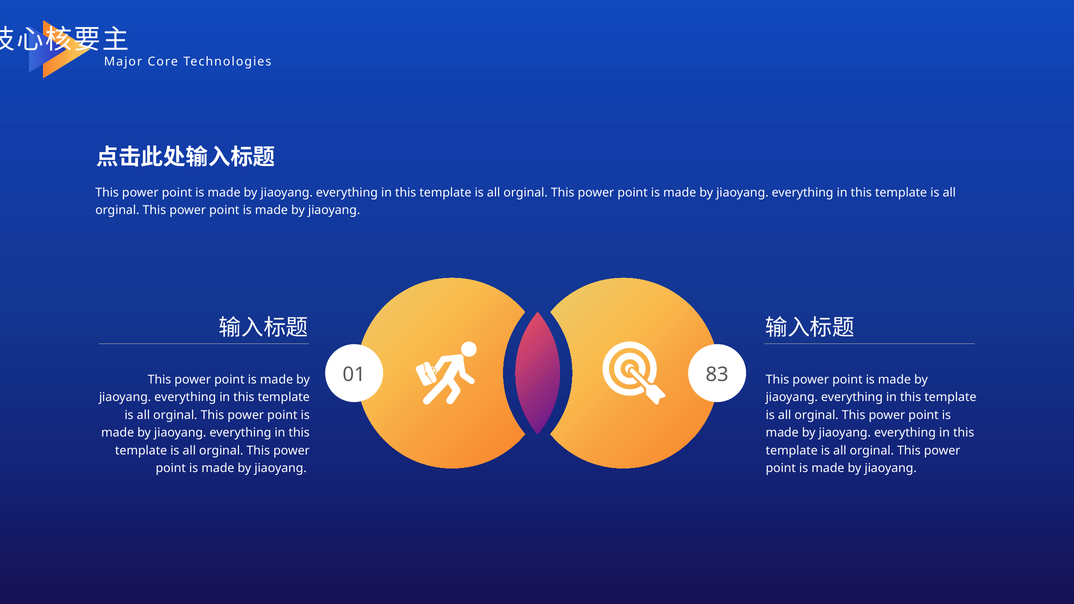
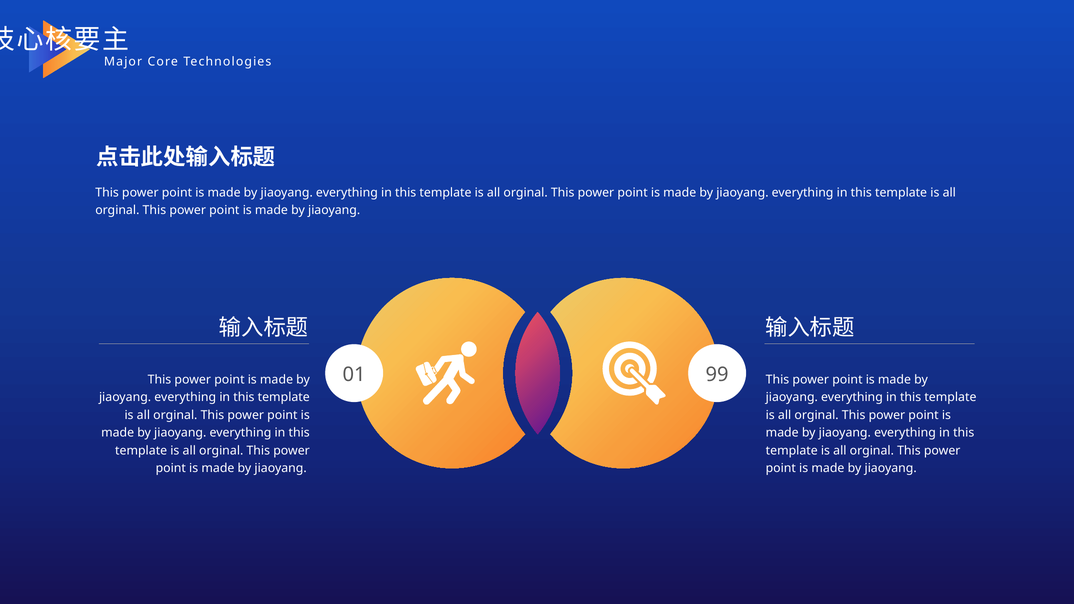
83: 83 -> 99
